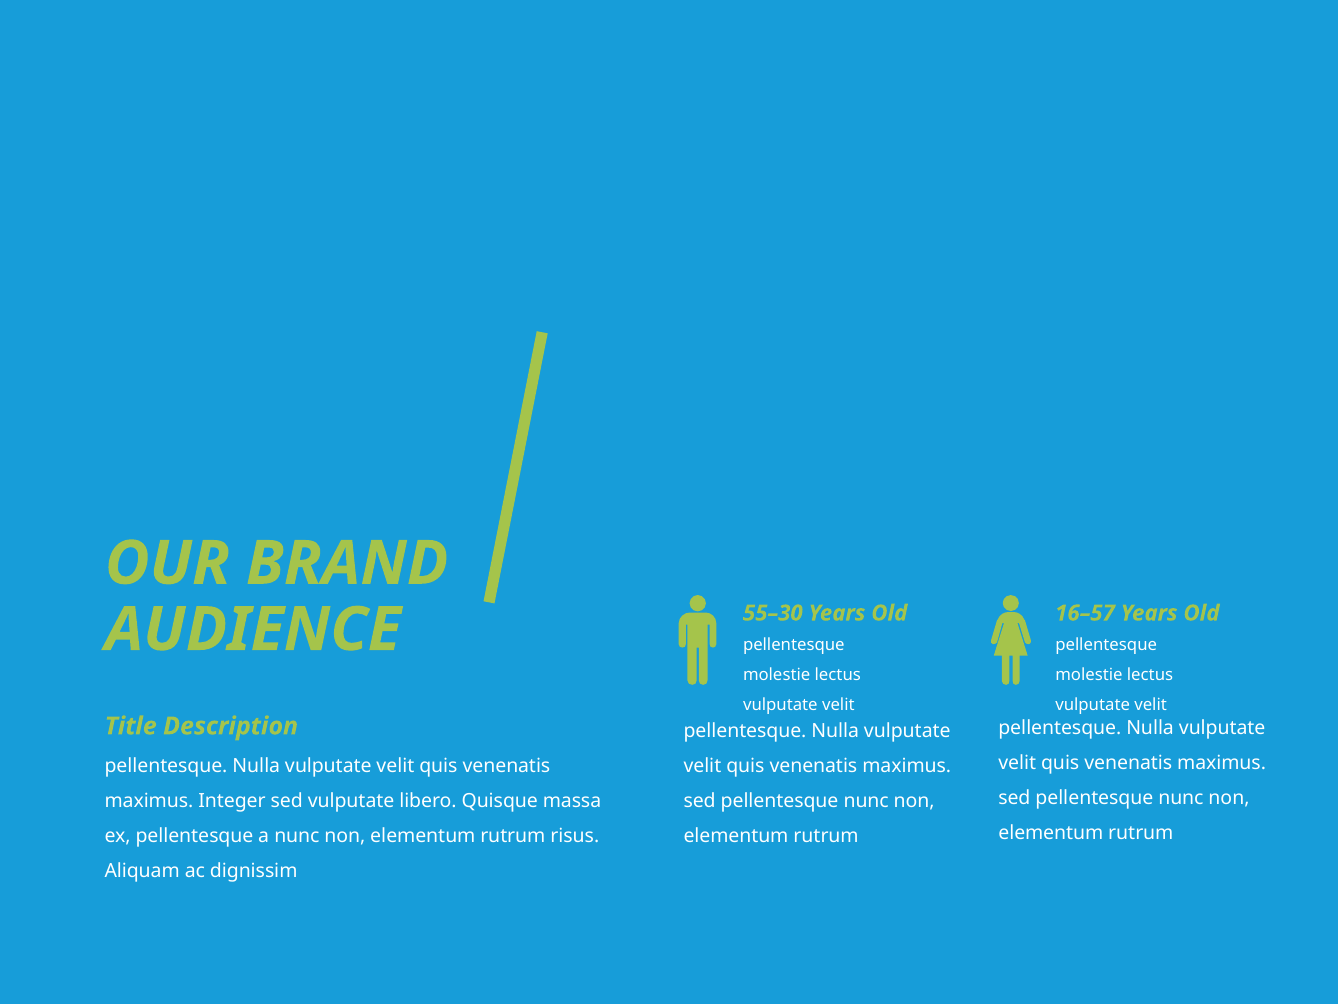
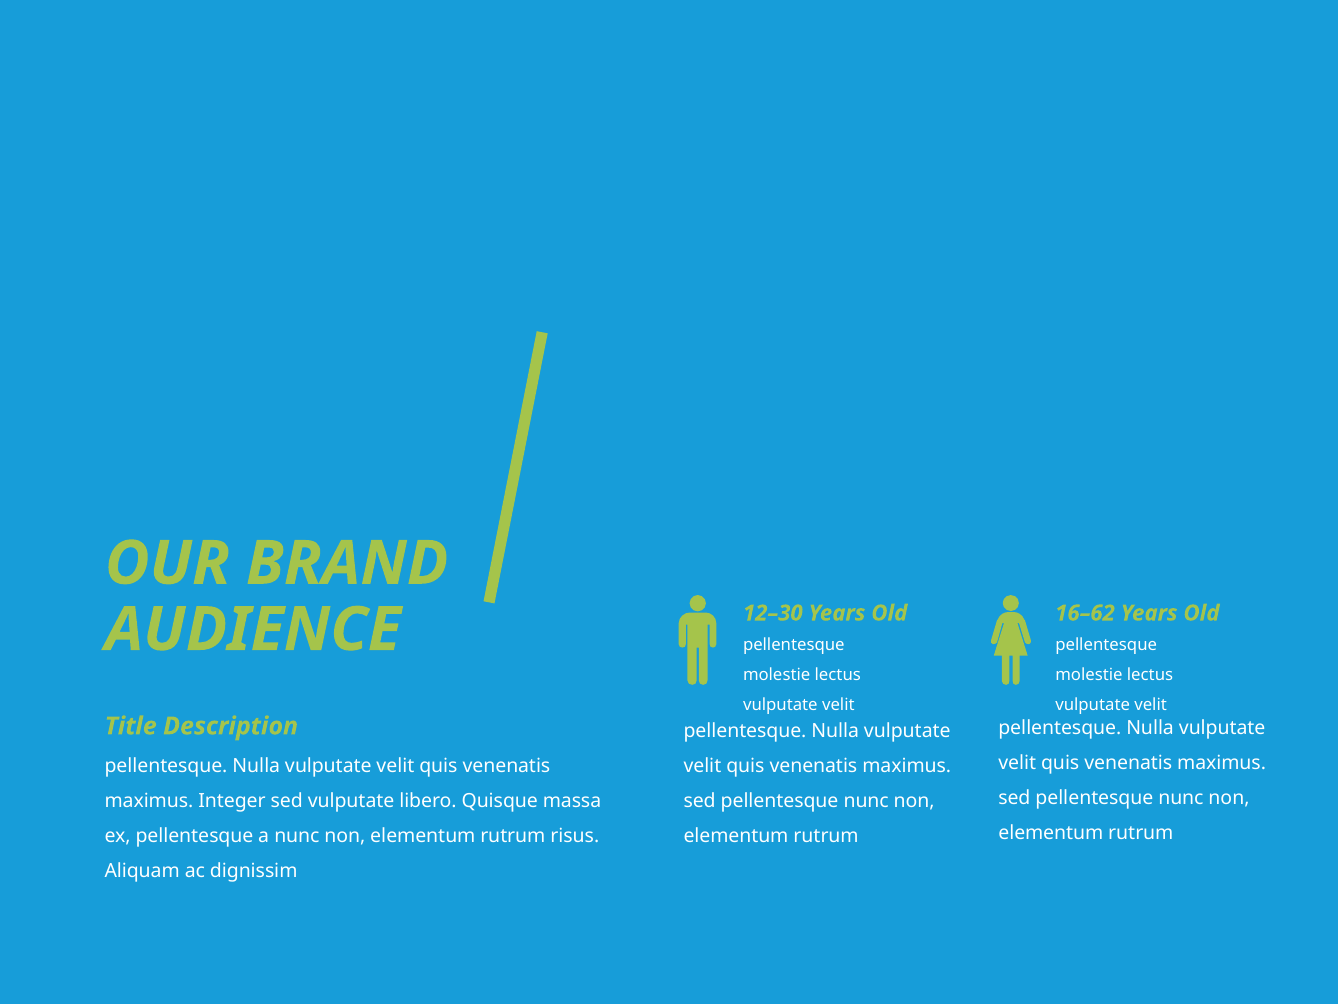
55–30: 55–30 -> 12–30
16–57: 16–57 -> 16–62
